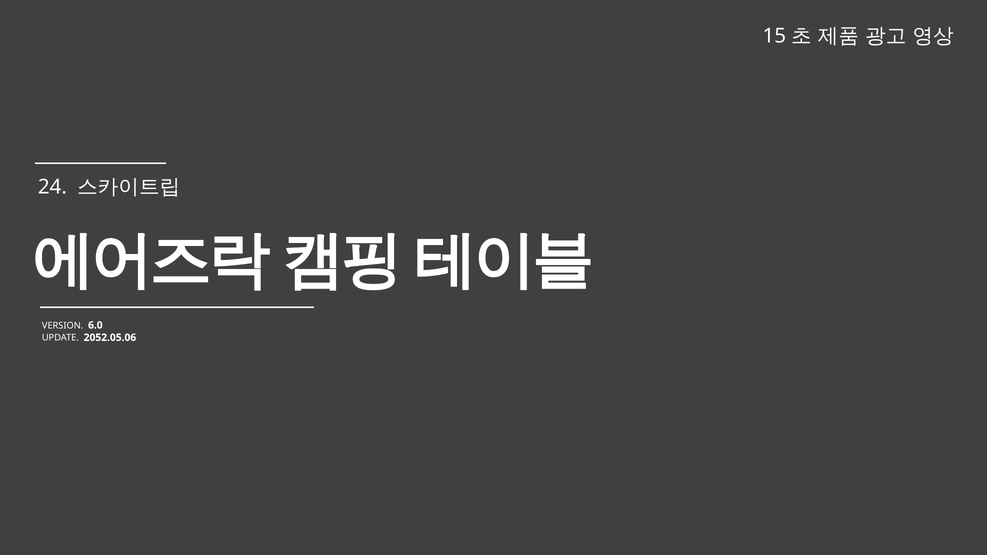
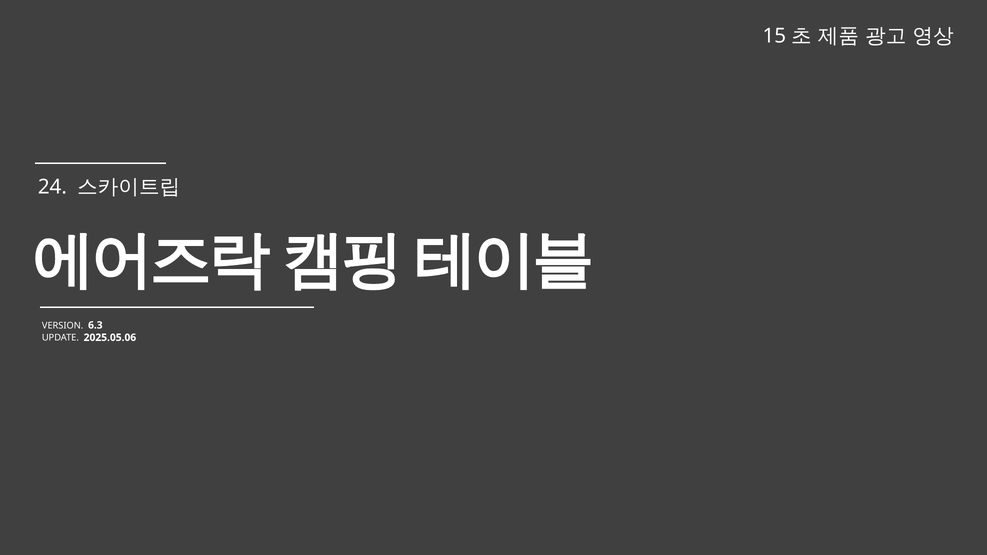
6.0: 6.0 -> 6.3
2052.05.06: 2052.05.06 -> 2025.05.06
